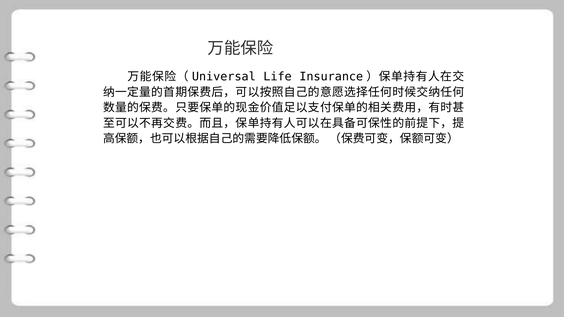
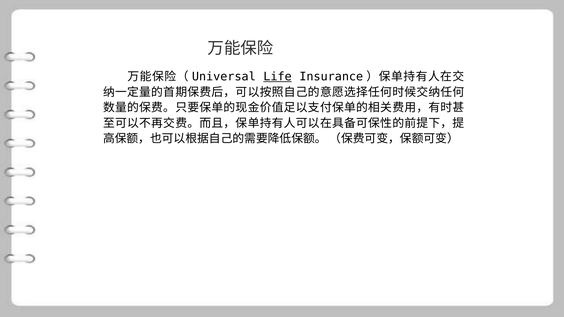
Life underline: none -> present
